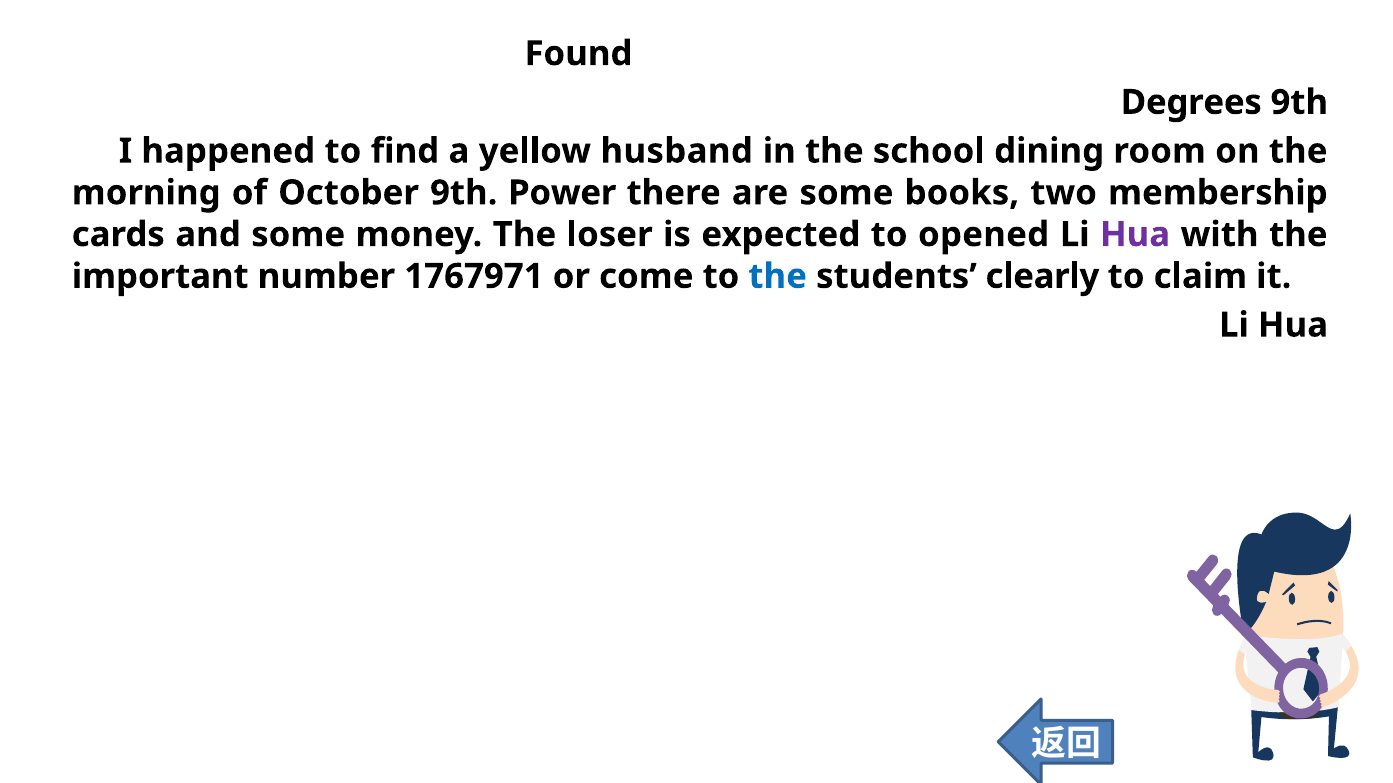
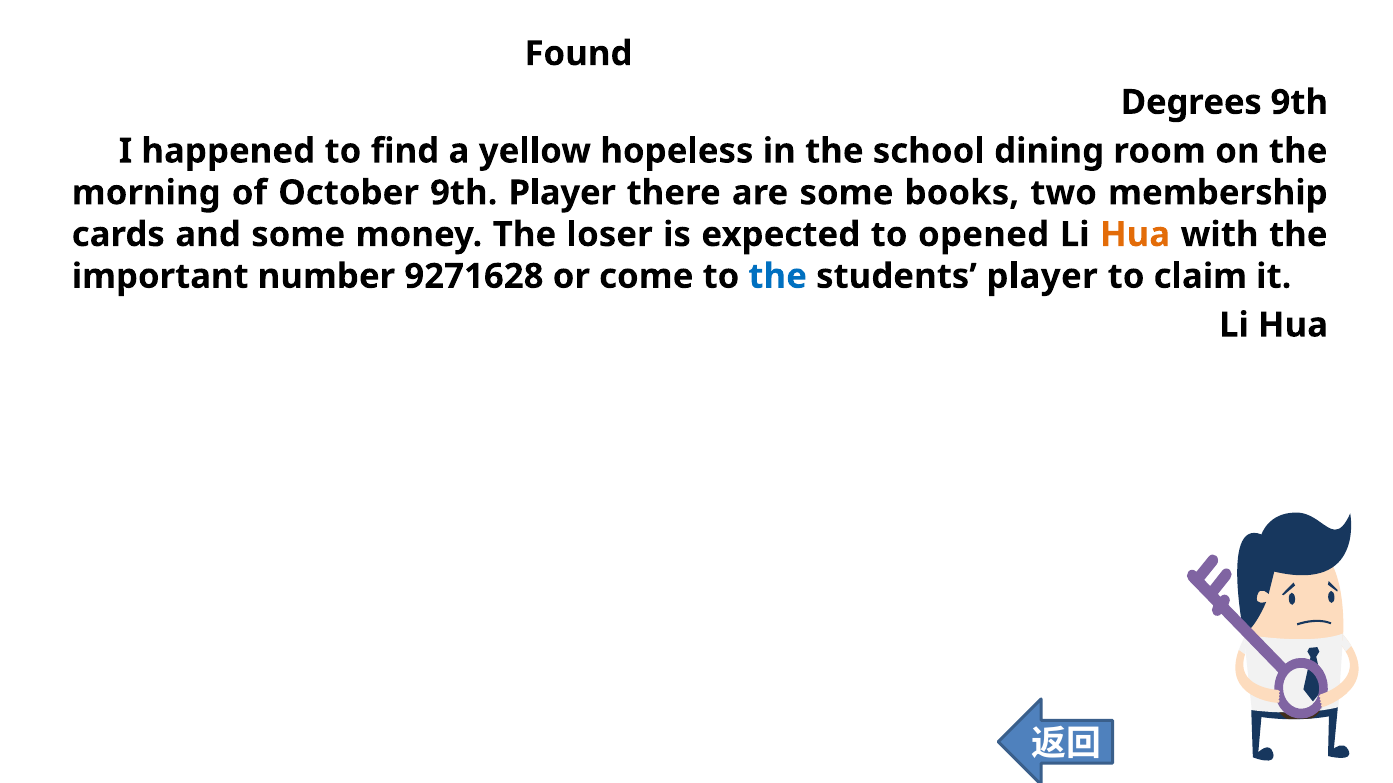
husband: husband -> hopeless
9th Power: Power -> Player
Hua at (1135, 235) colour: purple -> orange
1767971: 1767971 -> 9271628
students clearly: clearly -> player
